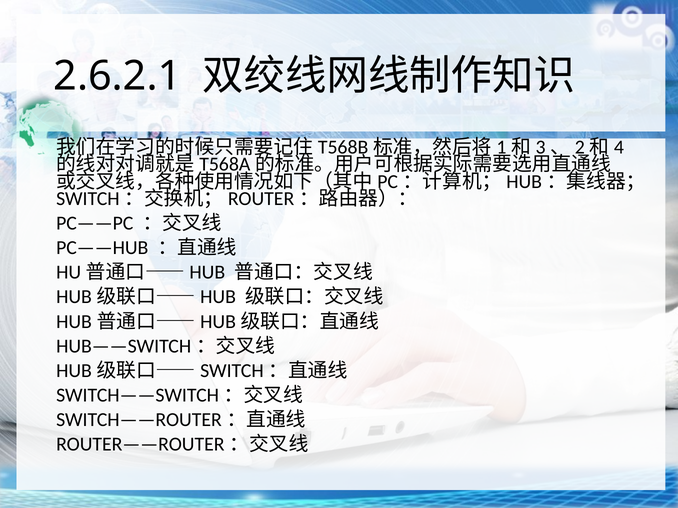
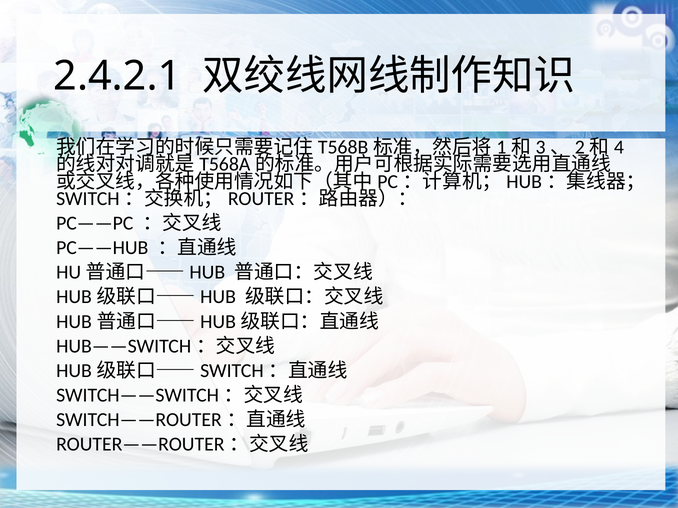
2.6.2.1: 2.6.2.1 -> 2.4.2.1
